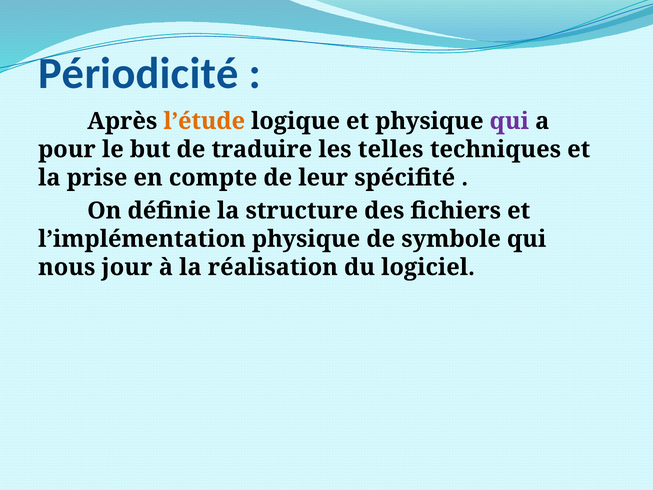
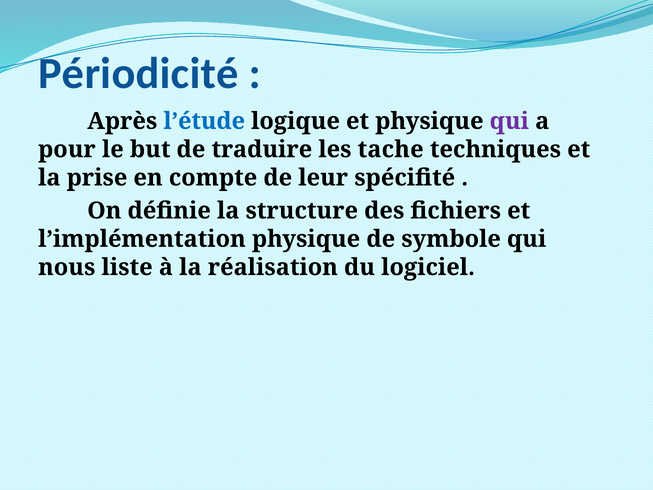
l’étude colour: orange -> blue
telles: telles -> tache
jour: jour -> liste
